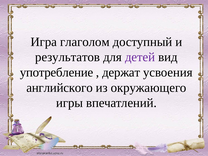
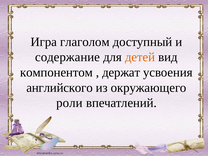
результатов: результатов -> содержание
детей colour: purple -> orange
употребление: употребление -> компонентом
игры: игры -> роли
